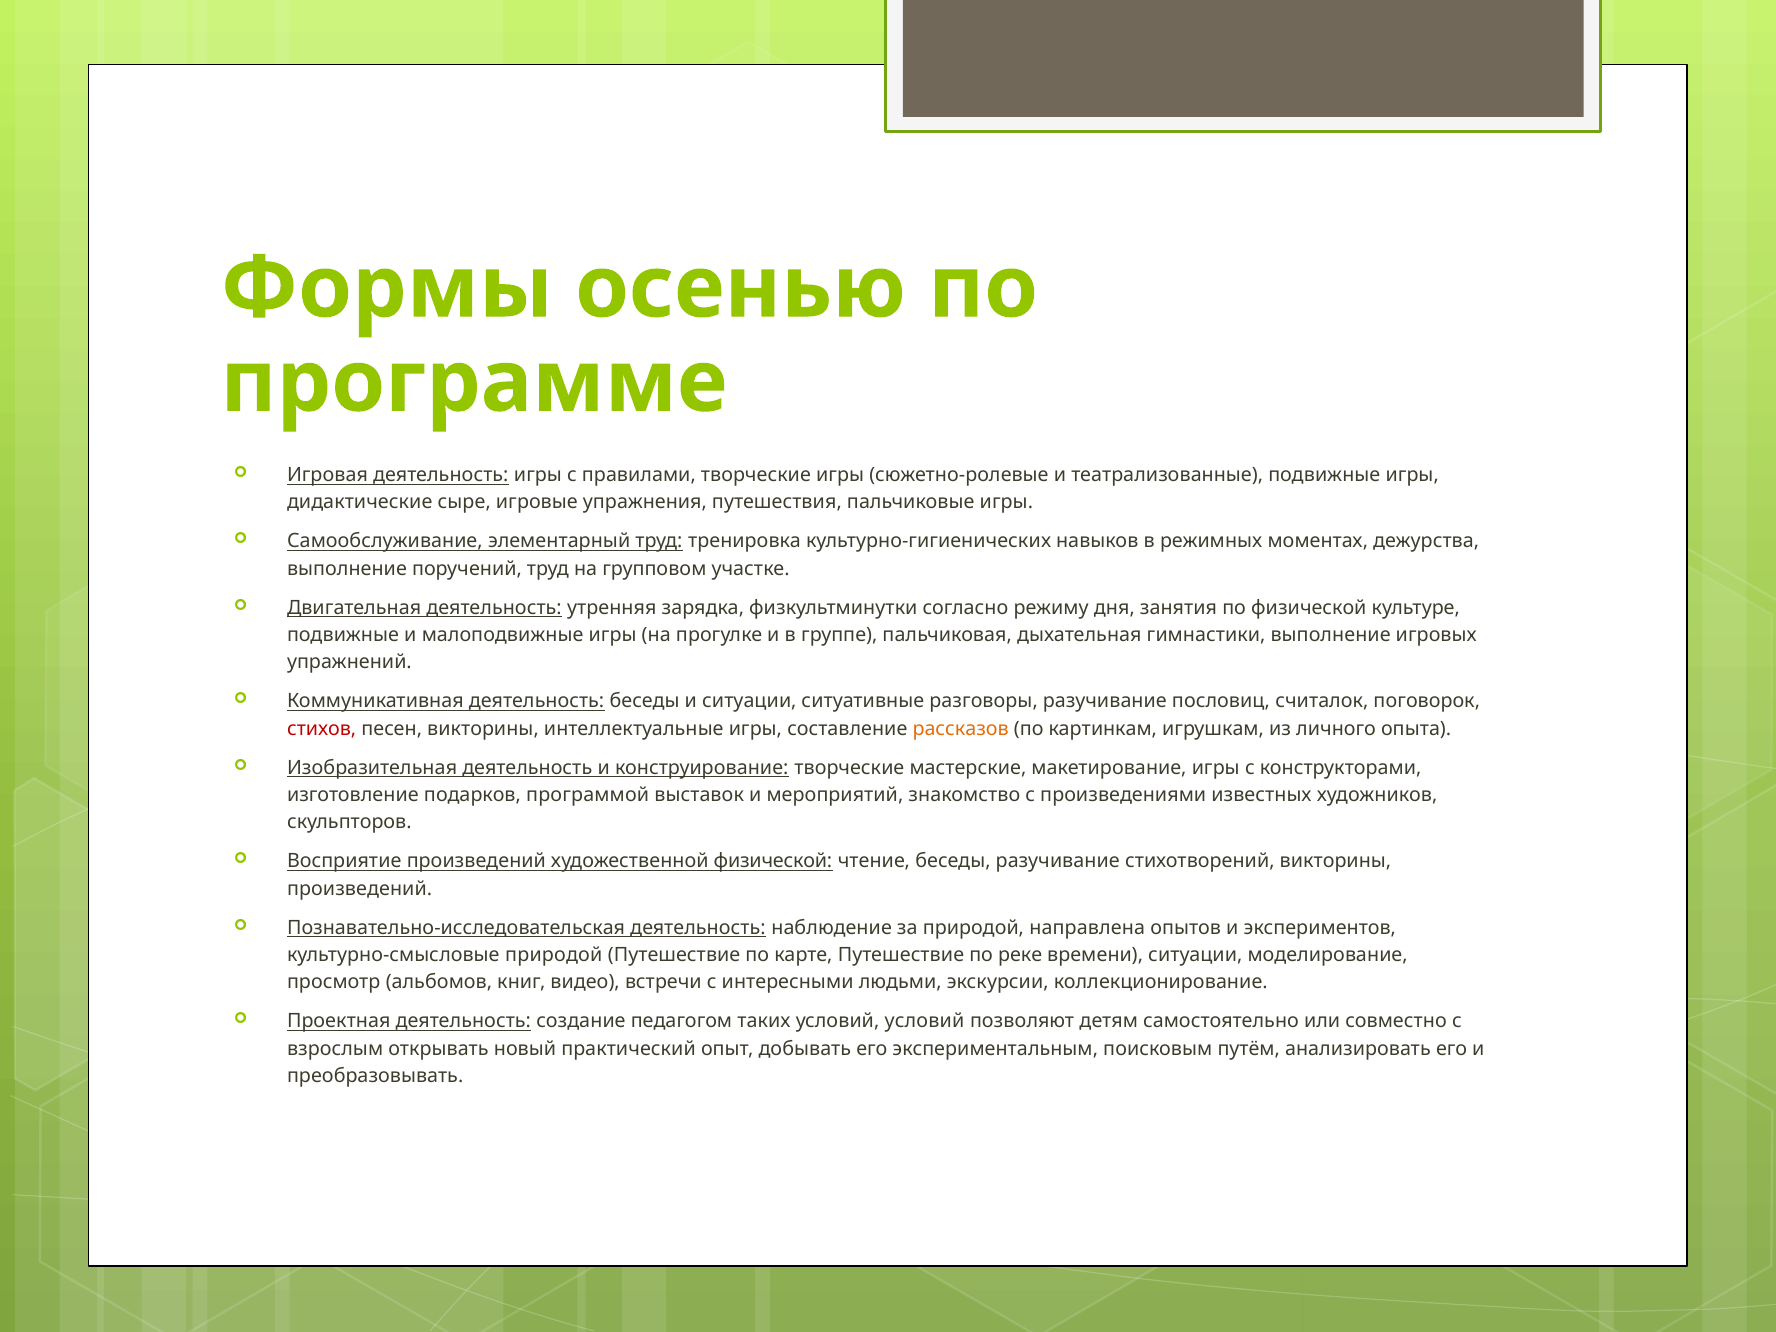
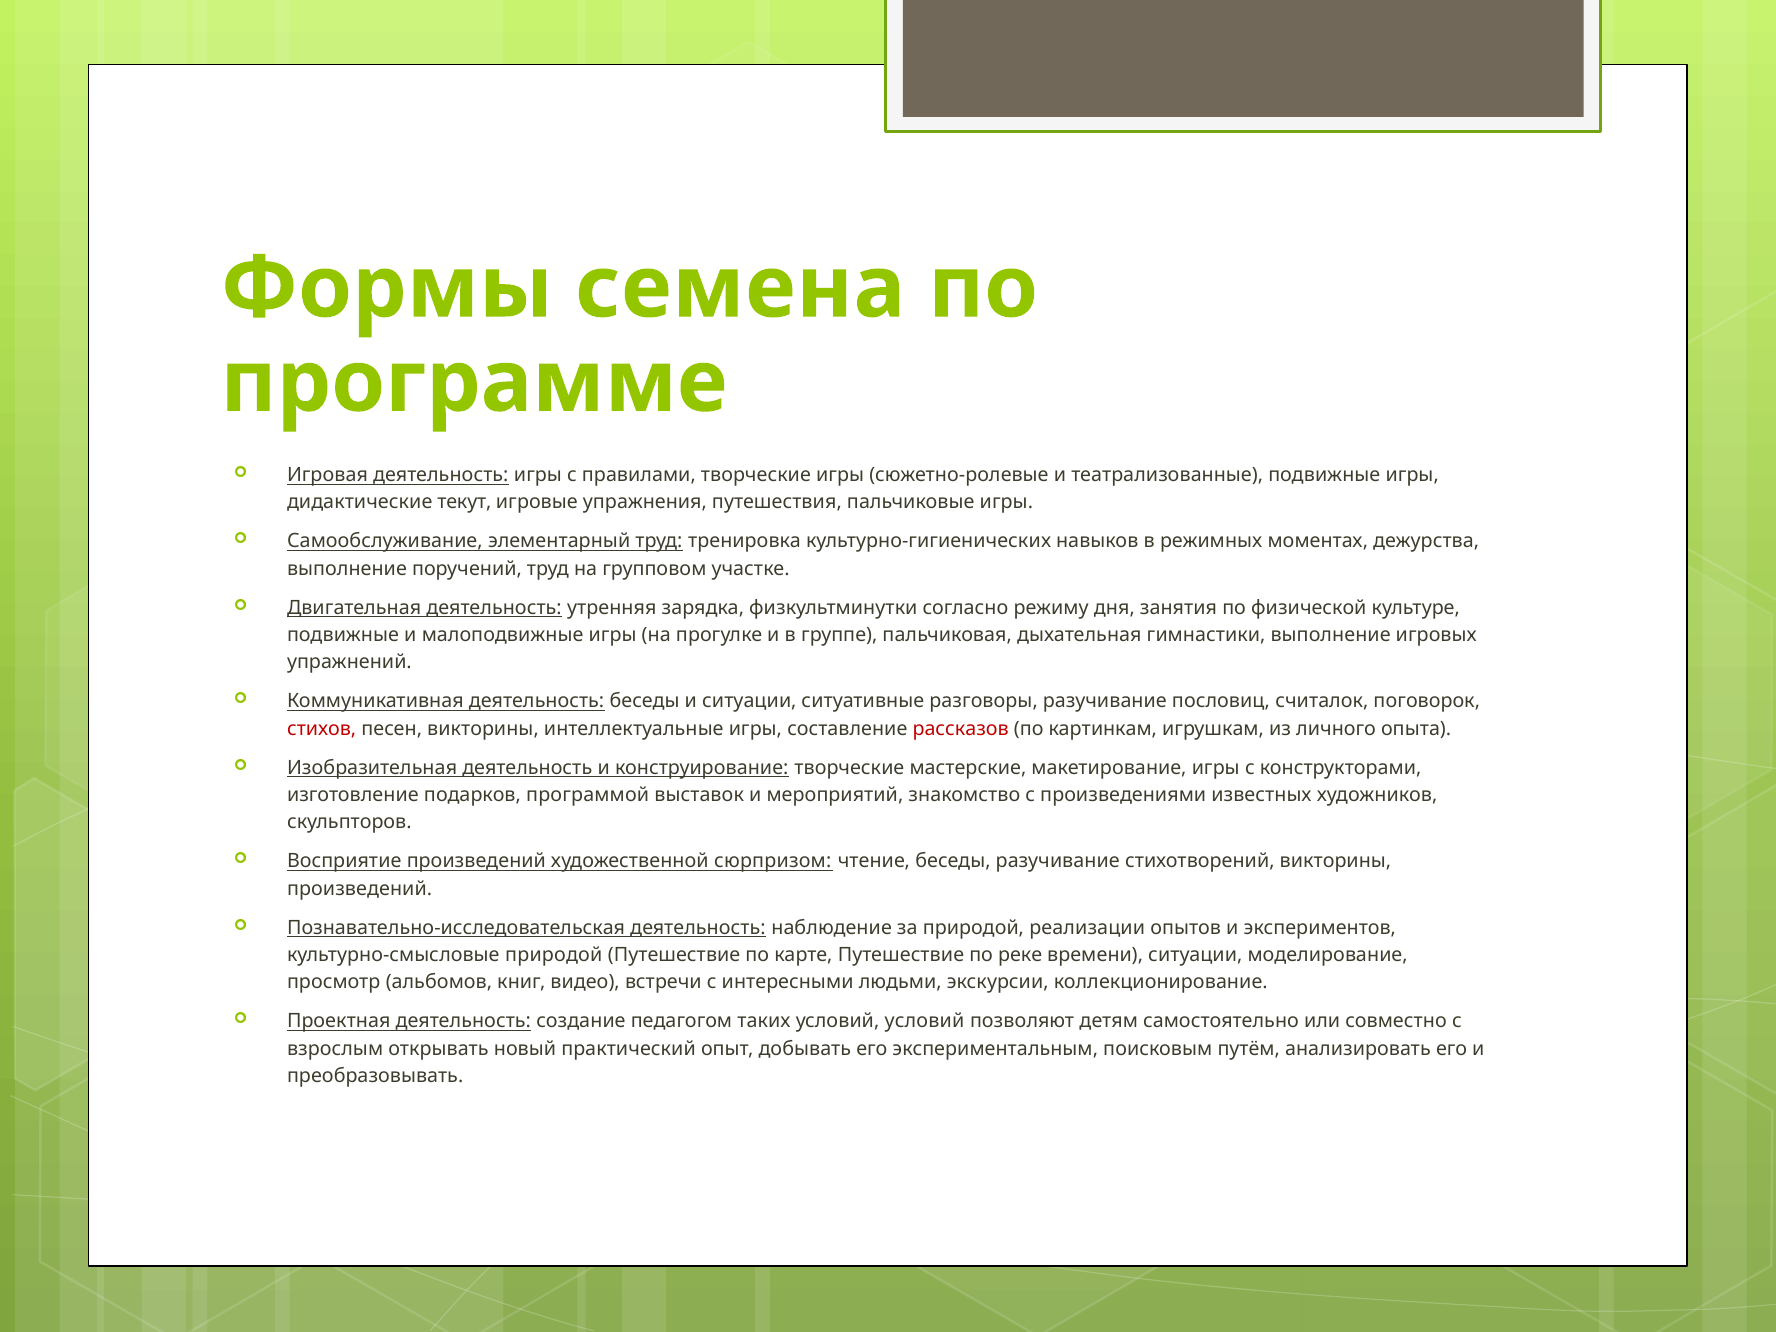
осенью: осенью -> семена
сыре: сыре -> текут
рассказов colour: orange -> red
художественной физической: физической -> сюрпризом
направлена: направлена -> реализации
